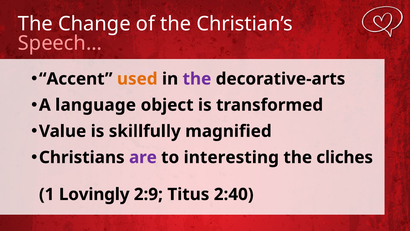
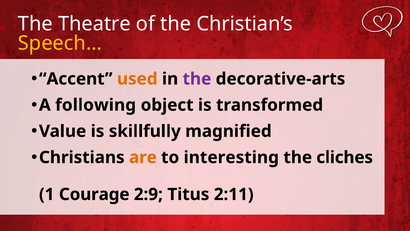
Change: Change -> Theatre
Speech… colour: pink -> yellow
language: language -> following
are colour: purple -> orange
Lovingly: Lovingly -> Courage
2:40: 2:40 -> 2:11
